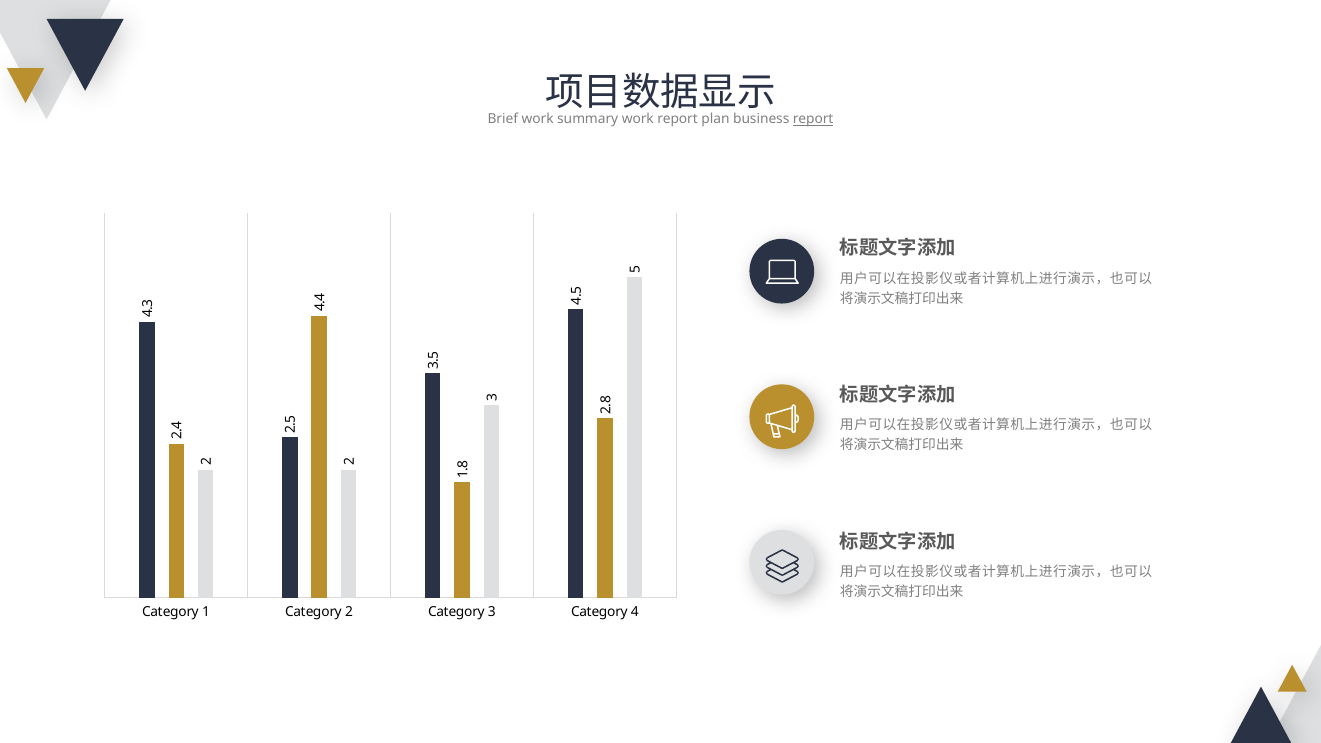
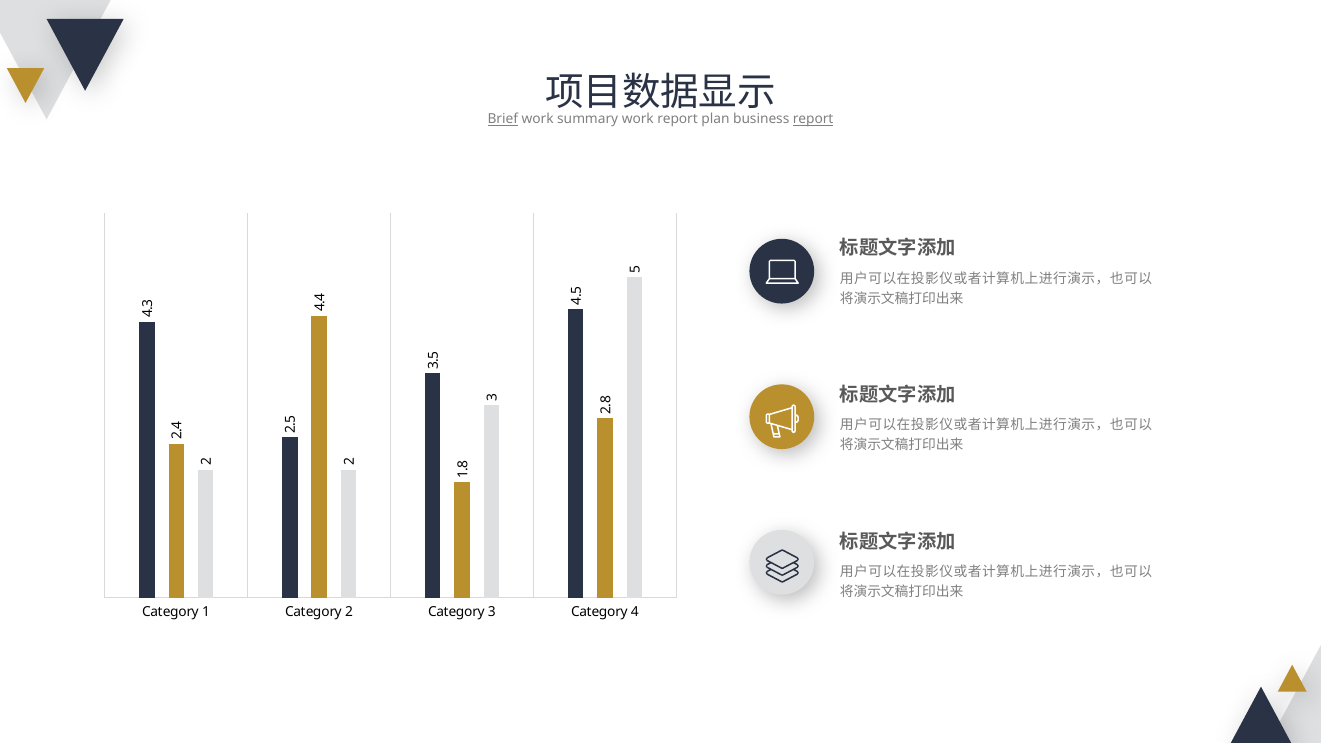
Brief underline: none -> present
